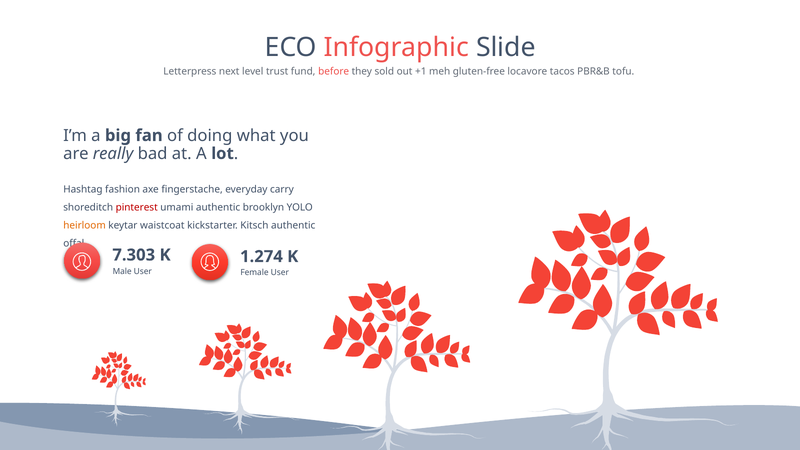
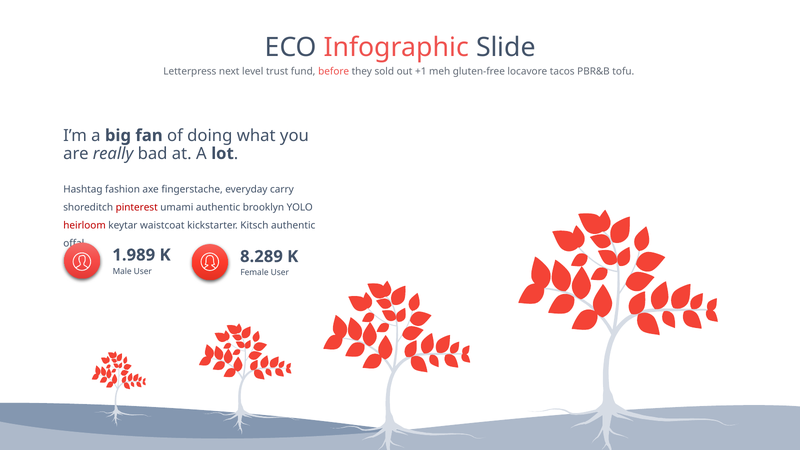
heirloom colour: orange -> red
7.303: 7.303 -> 1.989
1.274: 1.274 -> 8.289
